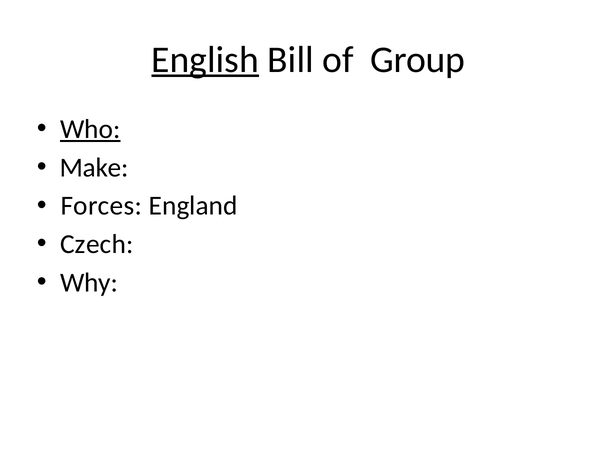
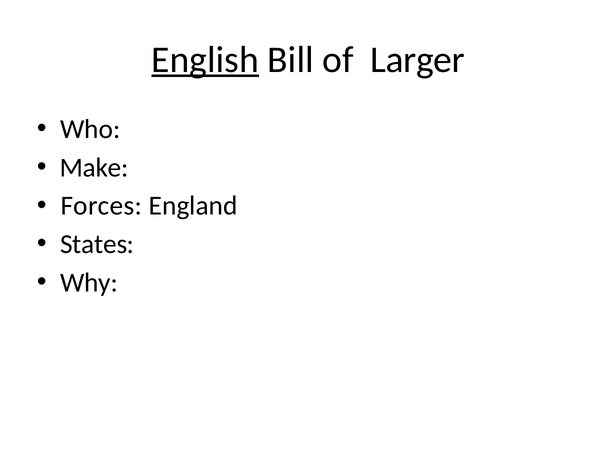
Group: Group -> Larger
Who underline: present -> none
Czech: Czech -> States
